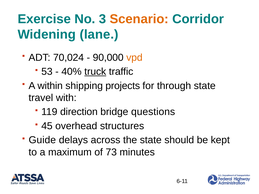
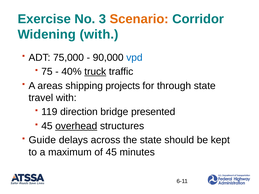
Widening lane: lane -> with
70,024: 70,024 -> 75,000
vpd colour: orange -> blue
53: 53 -> 75
within: within -> areas
questions: questions -> presented
overhead underline: none -> present
of 73: 73 -> 45
